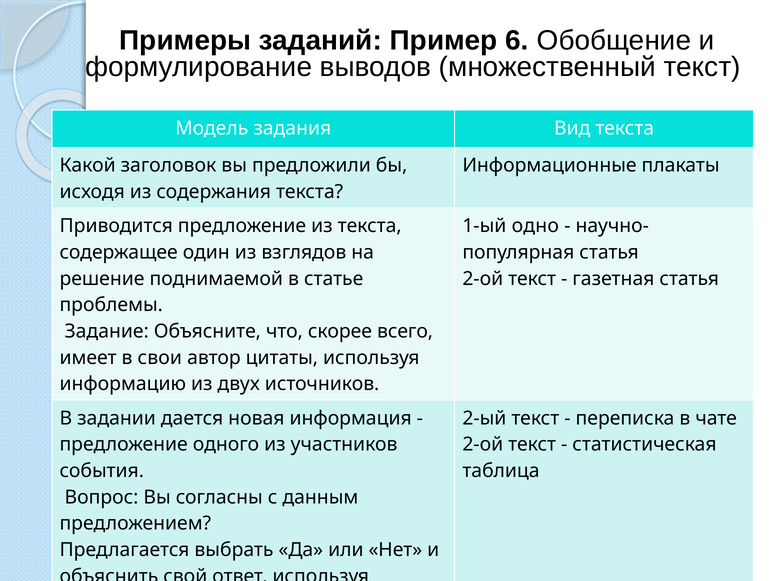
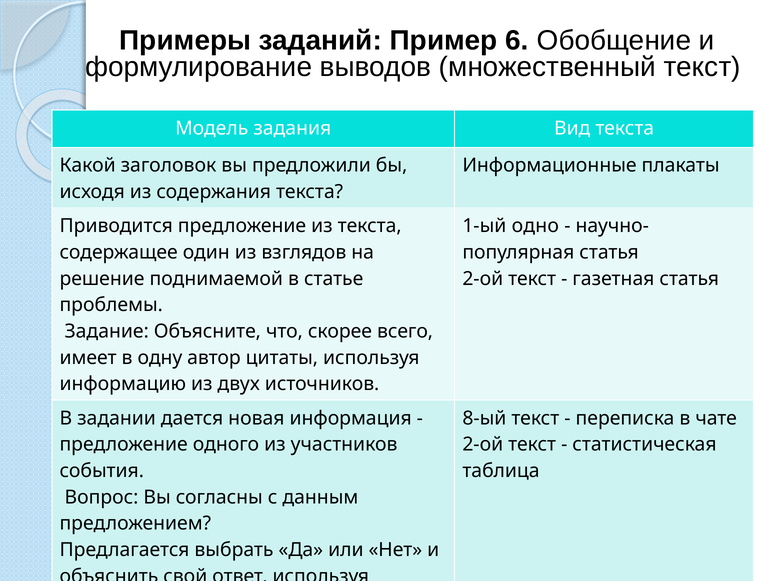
свои: свои -> одну
2-ый: 2-ый -> 8-ый
